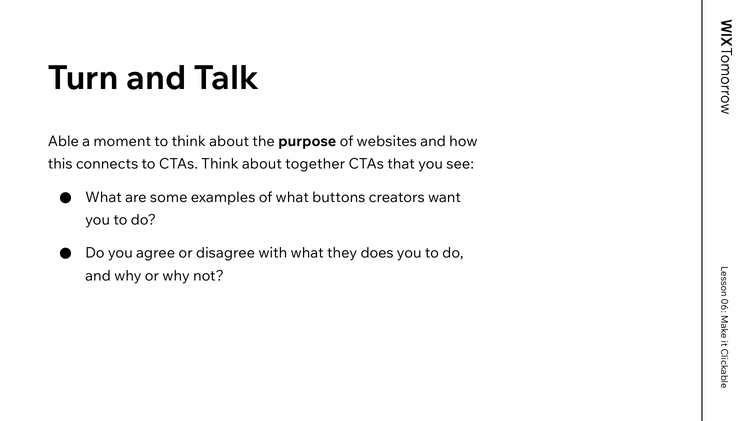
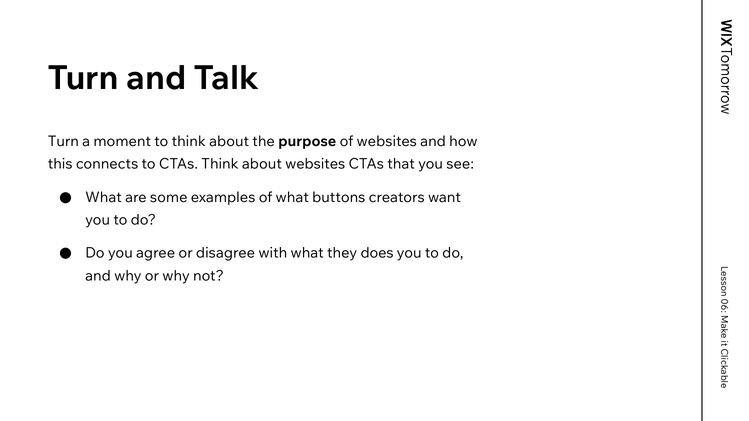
Able at (63, 142): Able -> Turn
about together: together -> websites
